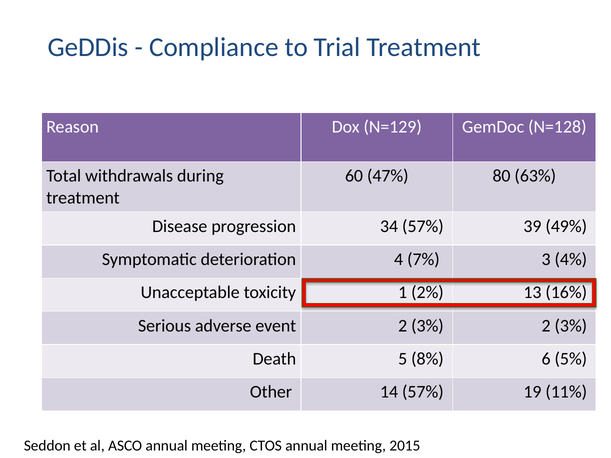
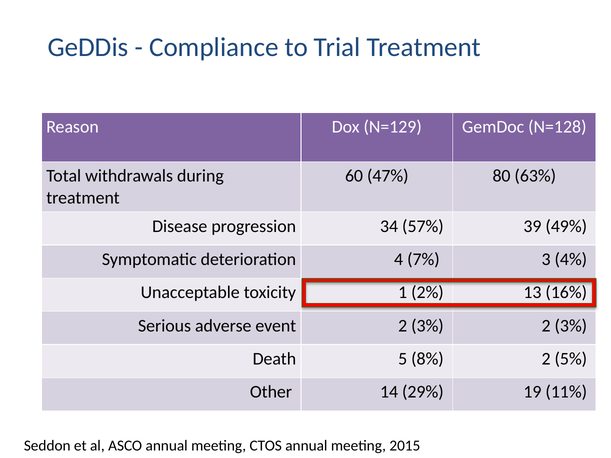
8% 6: 6 -> 2
14 57%: 57% -> 29%
